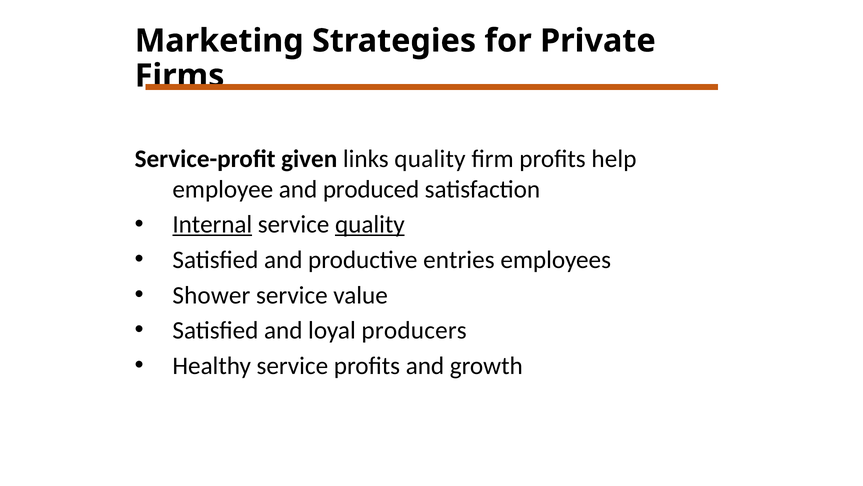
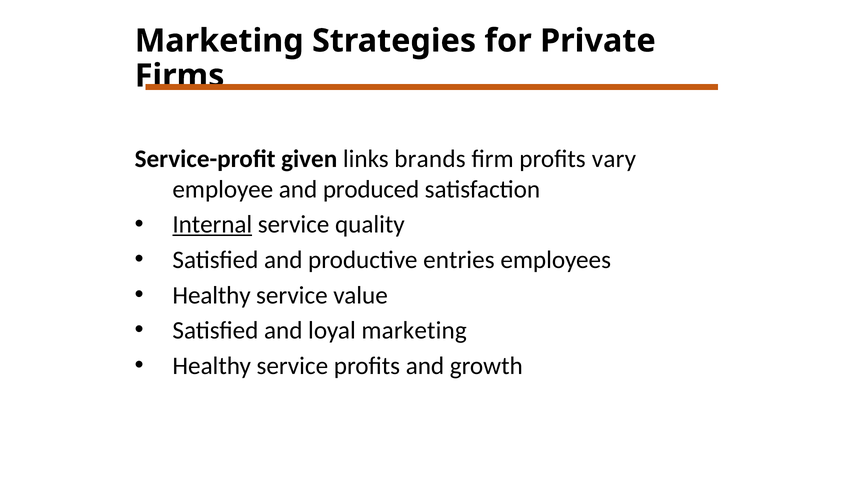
links quality: quality -> brands
help: help -> vary
quality at (370, 224) underline: present -> none
Shower at (211, 295): Shower -> Healthy
loyal producers: producers -> marketing
